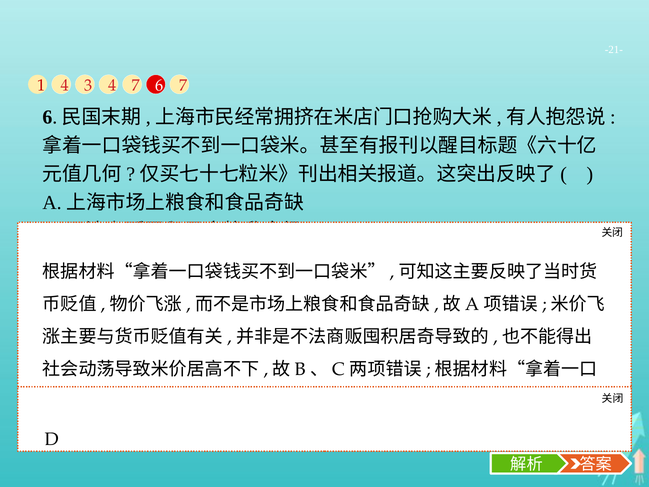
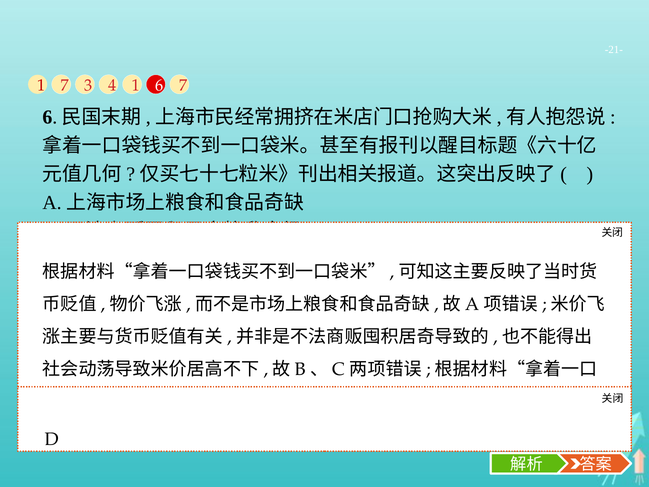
1 4: 4 -> 7
4 7: 7 -> 1
